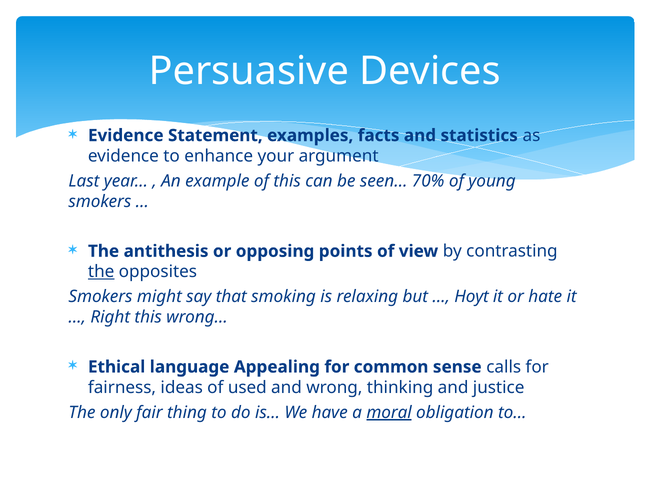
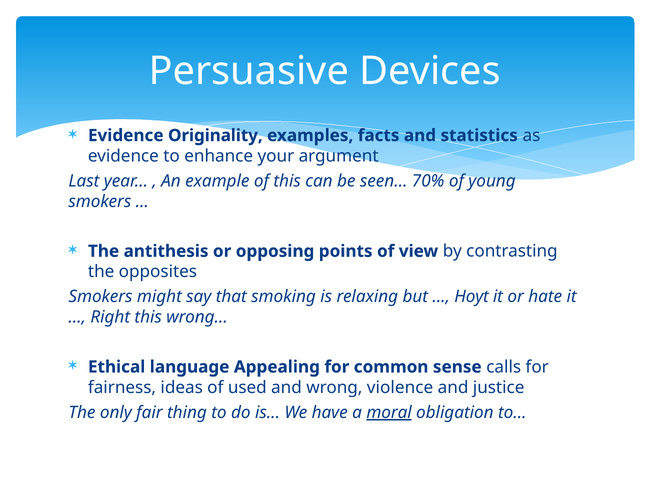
Statement: Statement -> Originality
the at (101, 272) underline: present -> none
thinking: thinking -> violence
